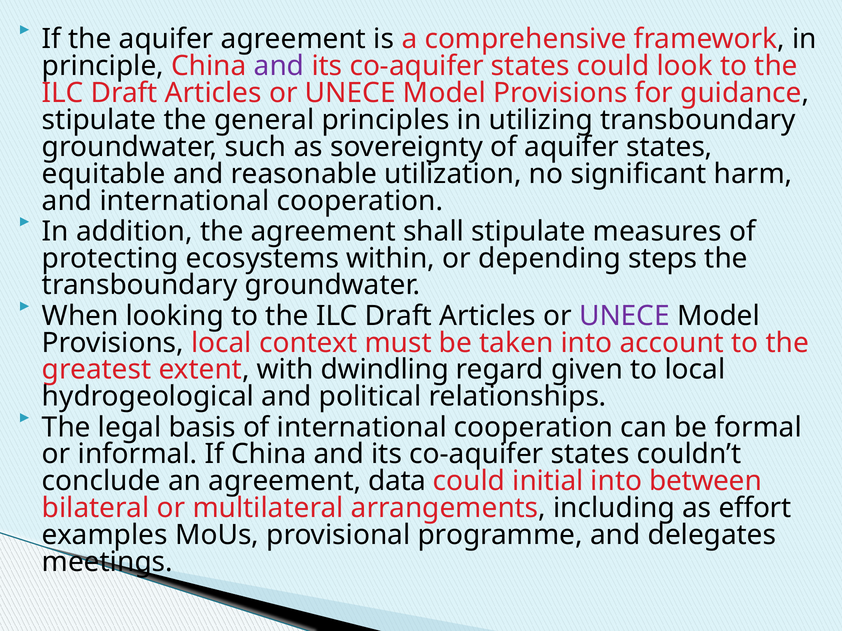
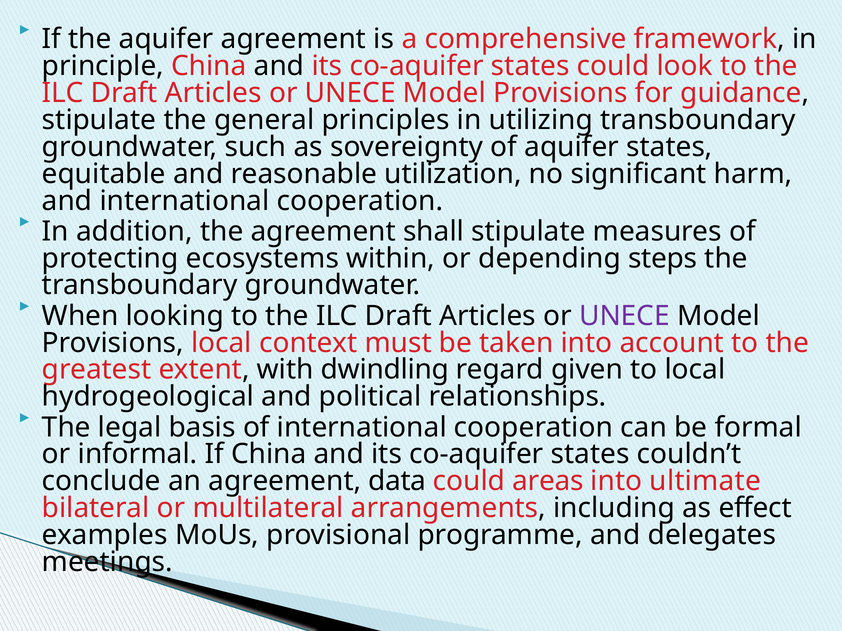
and at (279, 66) colour: purple -> black
initial: initial -> areas
between: between -> ultimate
effort: effort -> effect
